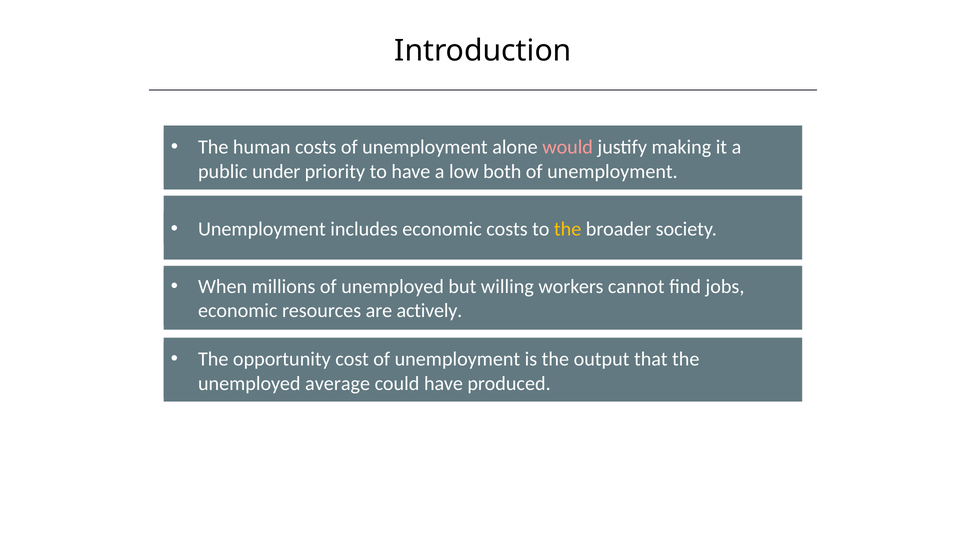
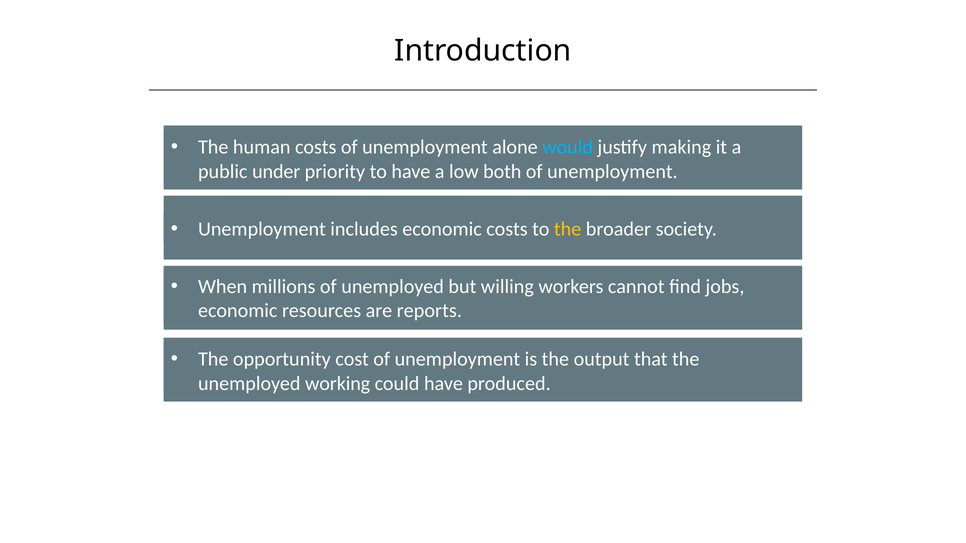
would colour: pink -> light blue
actively: actively -> reports
average: average -> working
